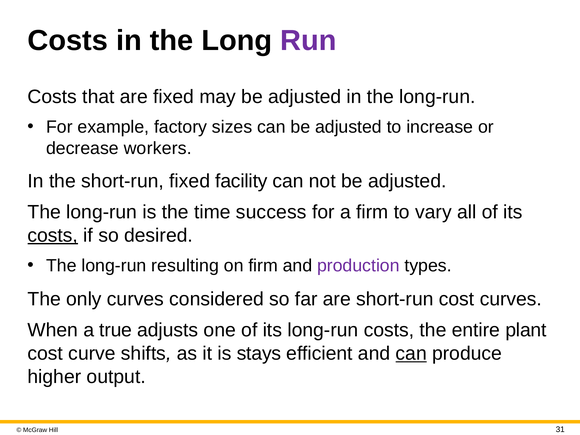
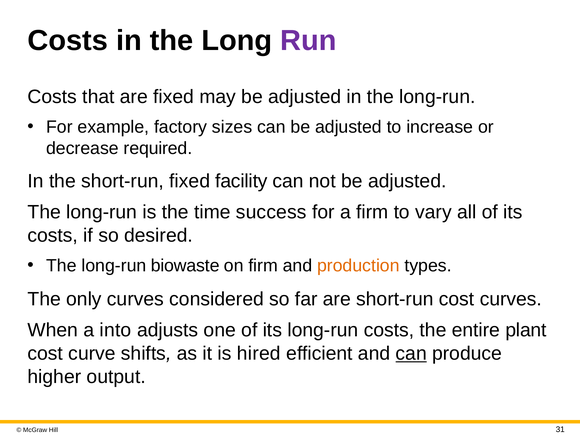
workers: workers -> required
costs at (53, 235) underline: present -> none
resulting: resulting -> biowaste
production colour: purple -> orange
true: true -> into
stays: stays -> hired
